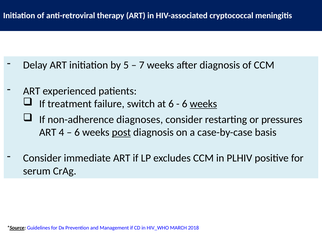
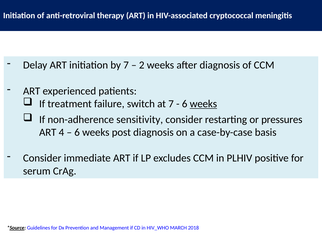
by 5: 5 -> 7
7: 7 -> 2
at 6: 6 -> 7
diagnoses: diagnoses -> sensitivity
post underline: present -> none
